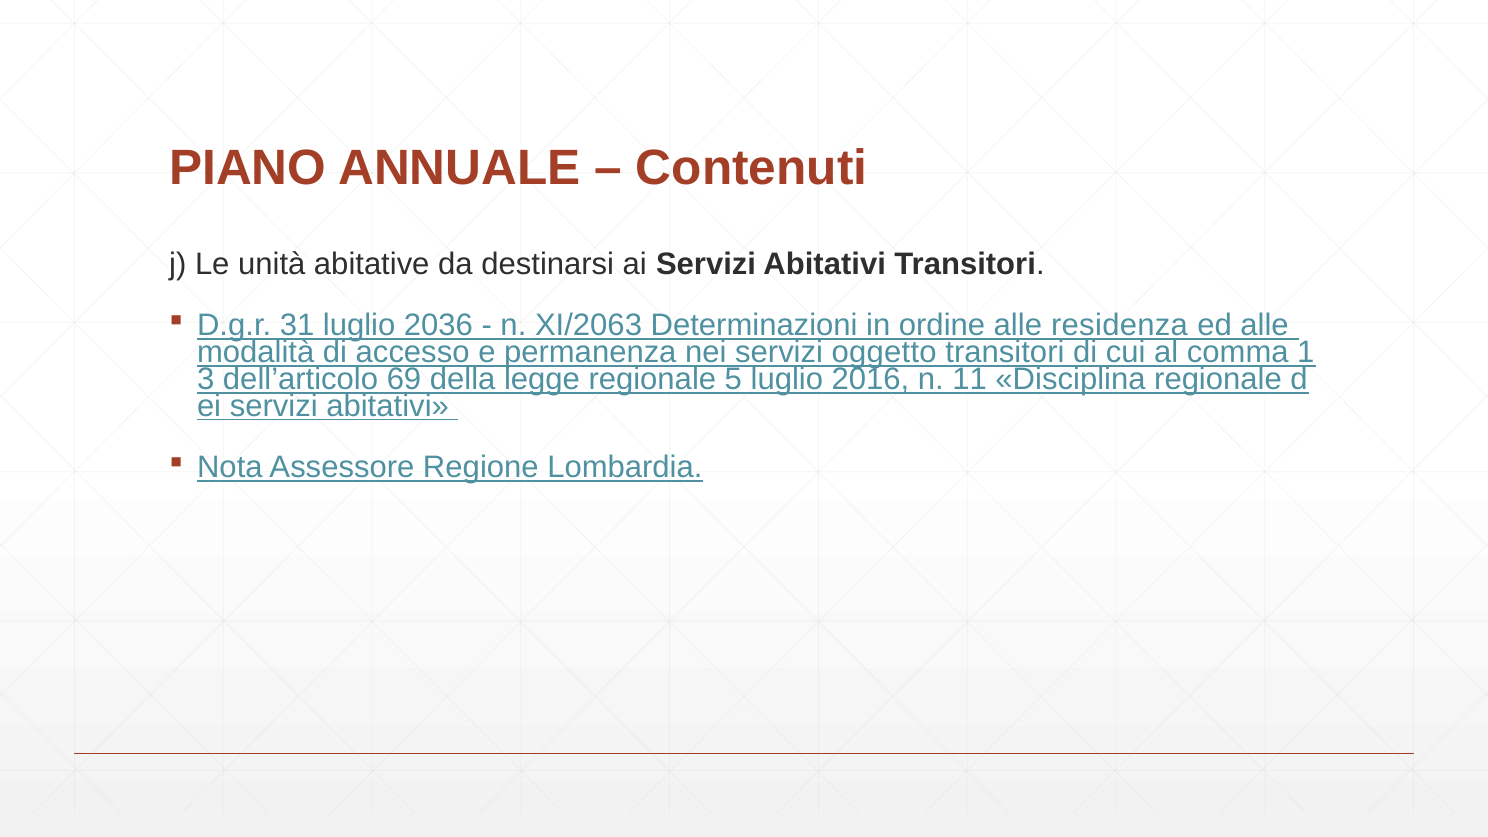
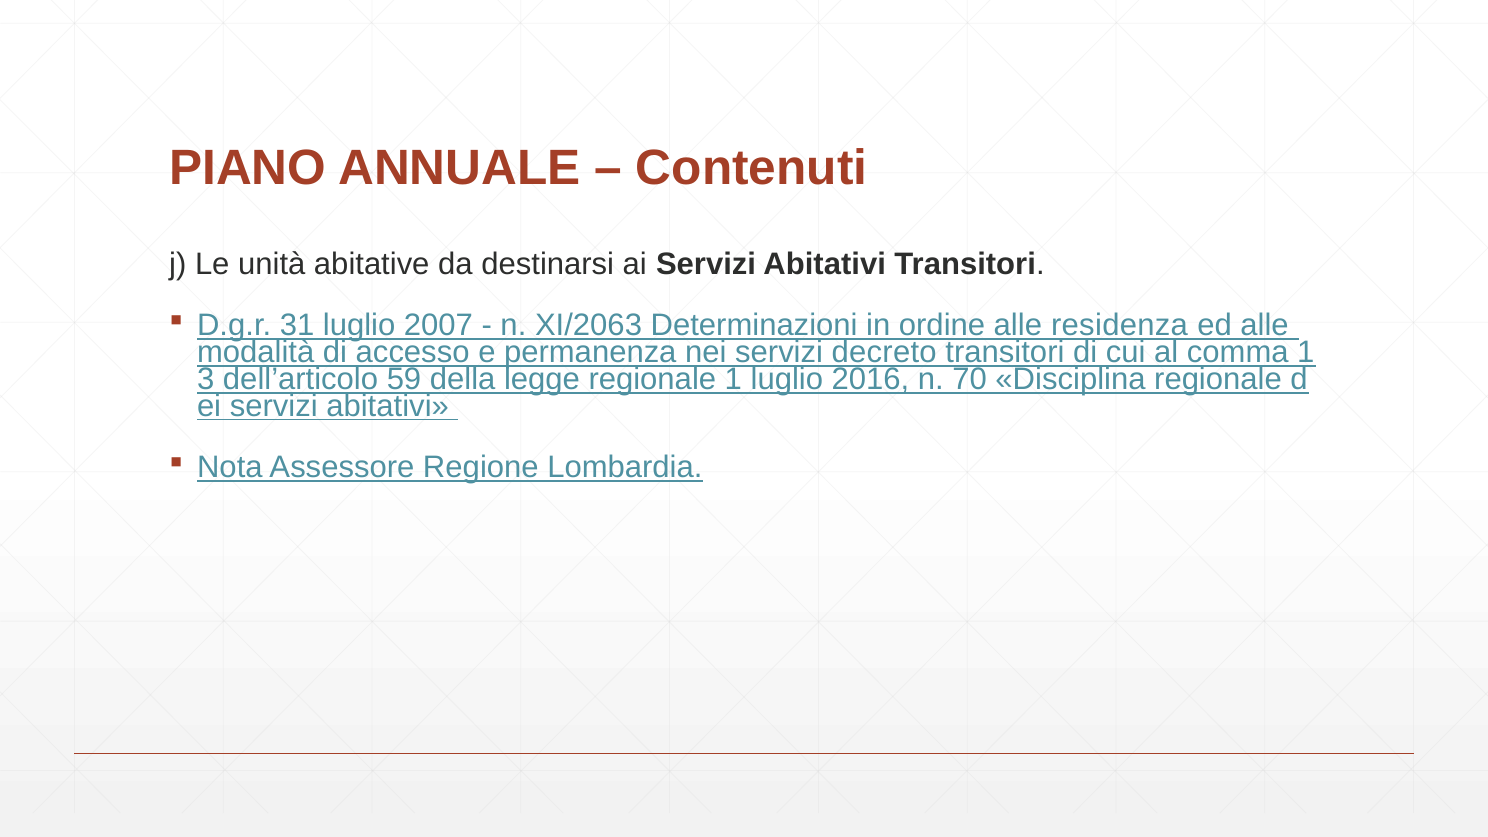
2036: 2036 -> 2007
oggetto: oggetto -> decreto
69: 69 -> 59
regionale 5: 5 -> 1
11: 11 -> 70
